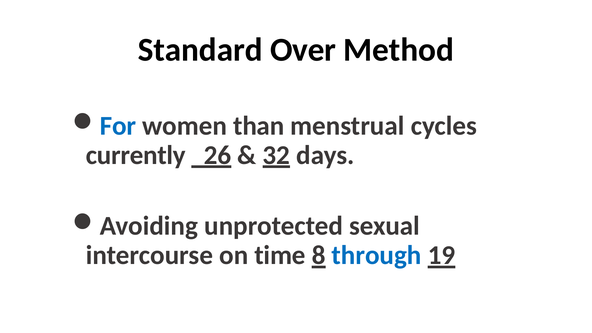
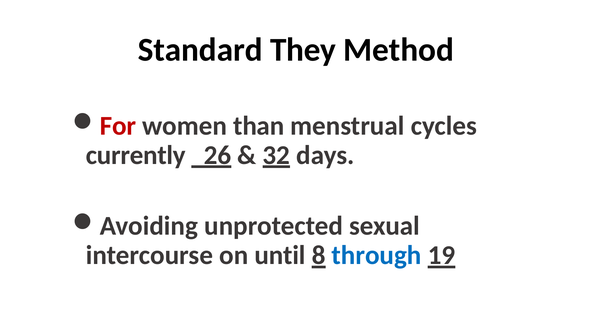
Over: Over -> They
For colour: blue -> red
time: time -> until
